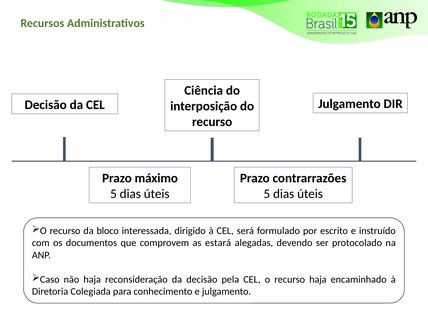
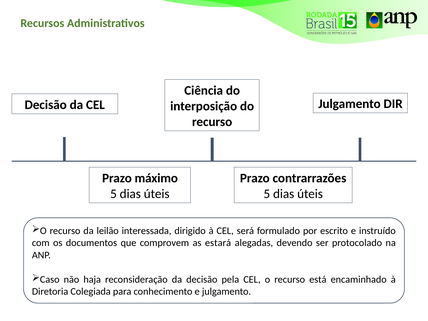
bloco: bloco -> leilão
recurso haja: haja -> está
